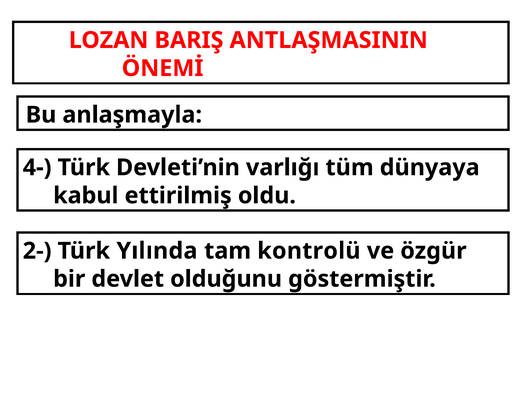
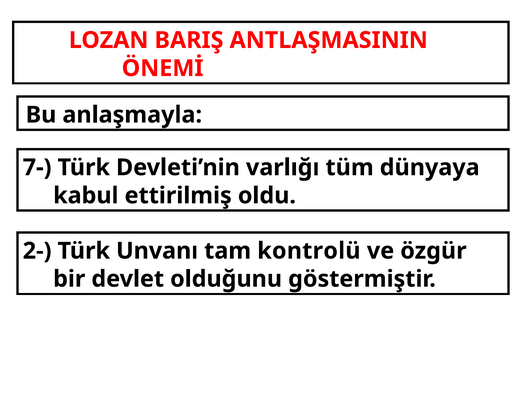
4-: 4- -> 7-
Yılında: Yılında -> Unvanı
